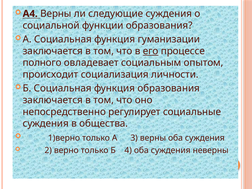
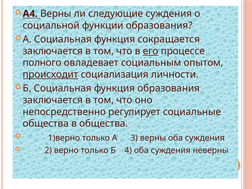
гуманизации: гуманизации -> сокращается
происходит underline: none -> present
суждения at (46, 124): суждения -> общества
